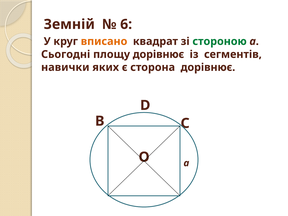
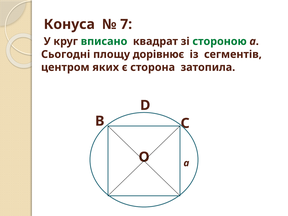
Земній: Земній -> Конуса
6: 6 -> 7
вписано colour: orange -> green
навички: навички -> центром
сторона дорівнює: дорівнює -> затопила
